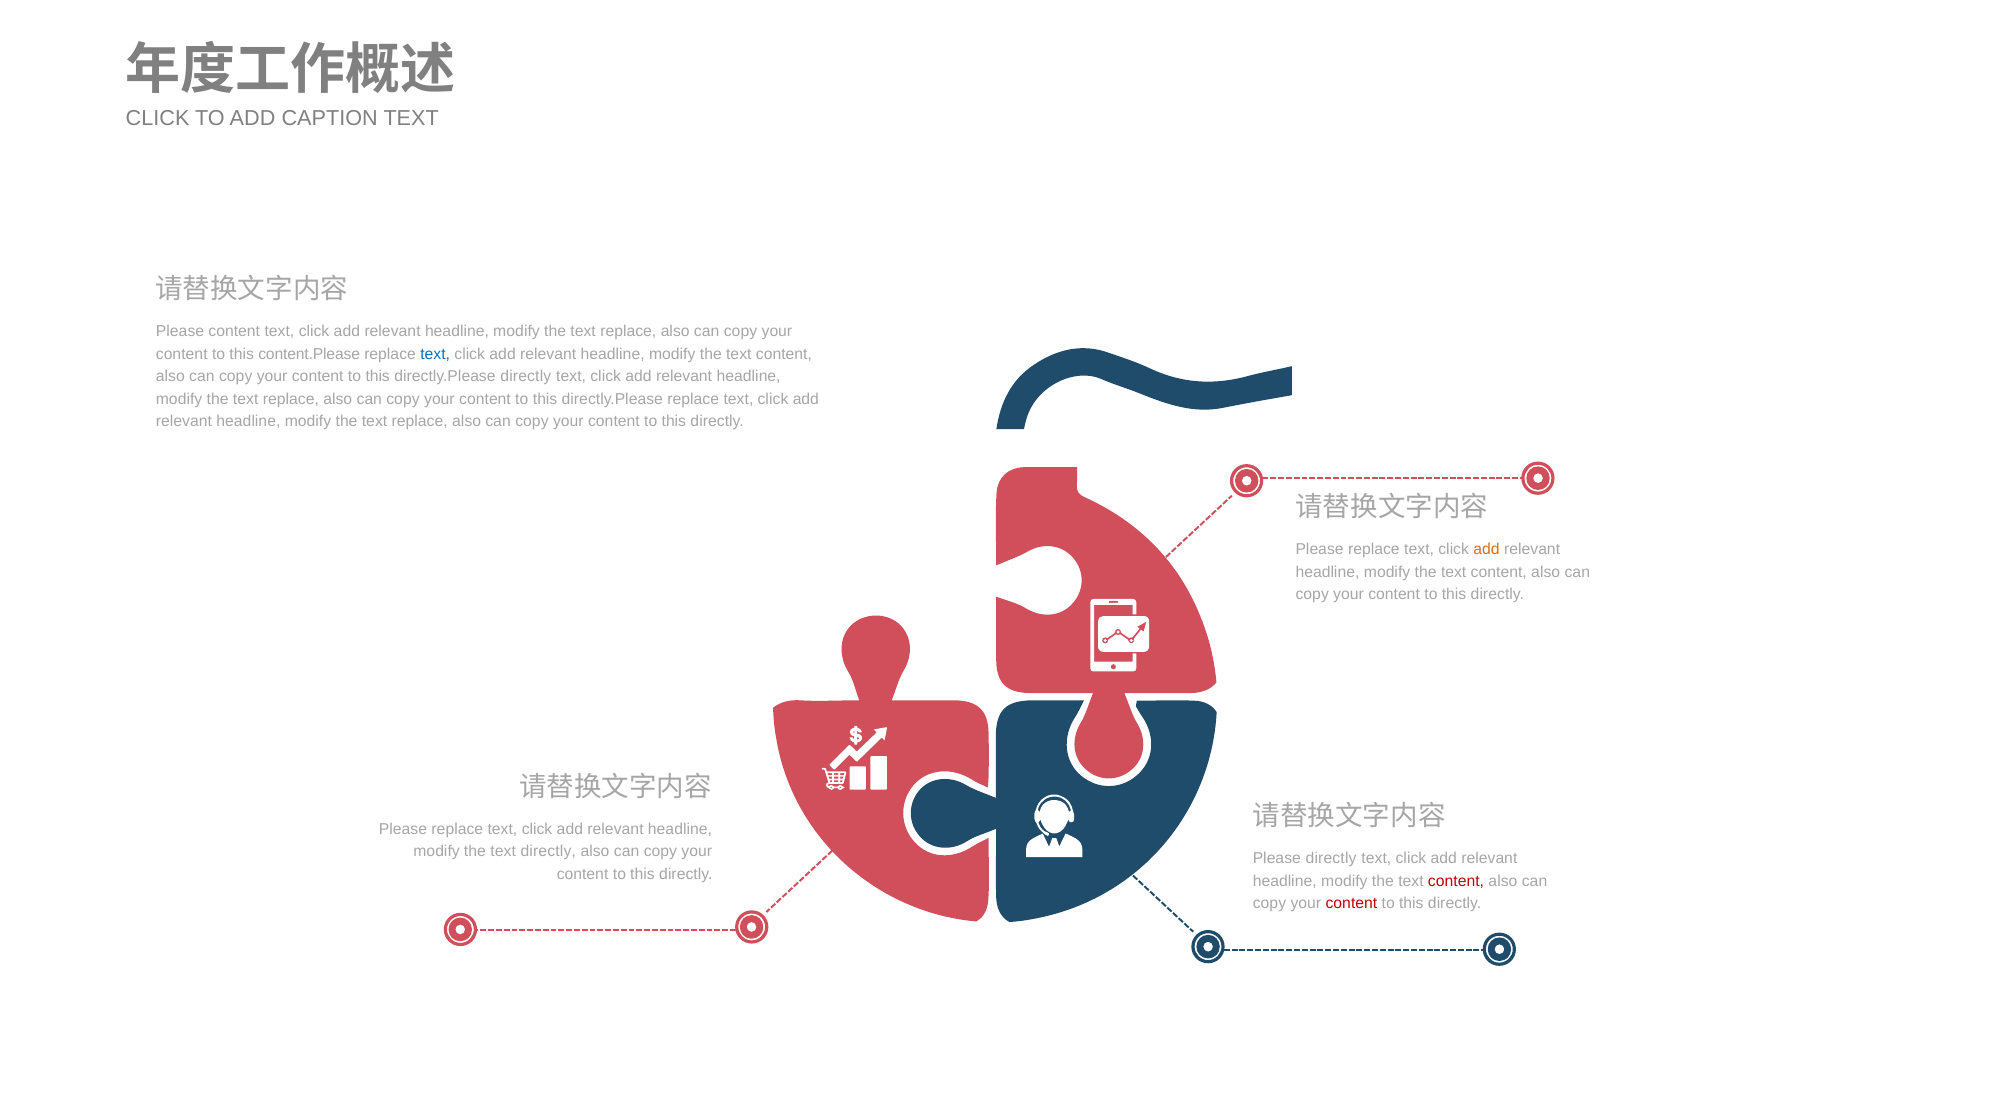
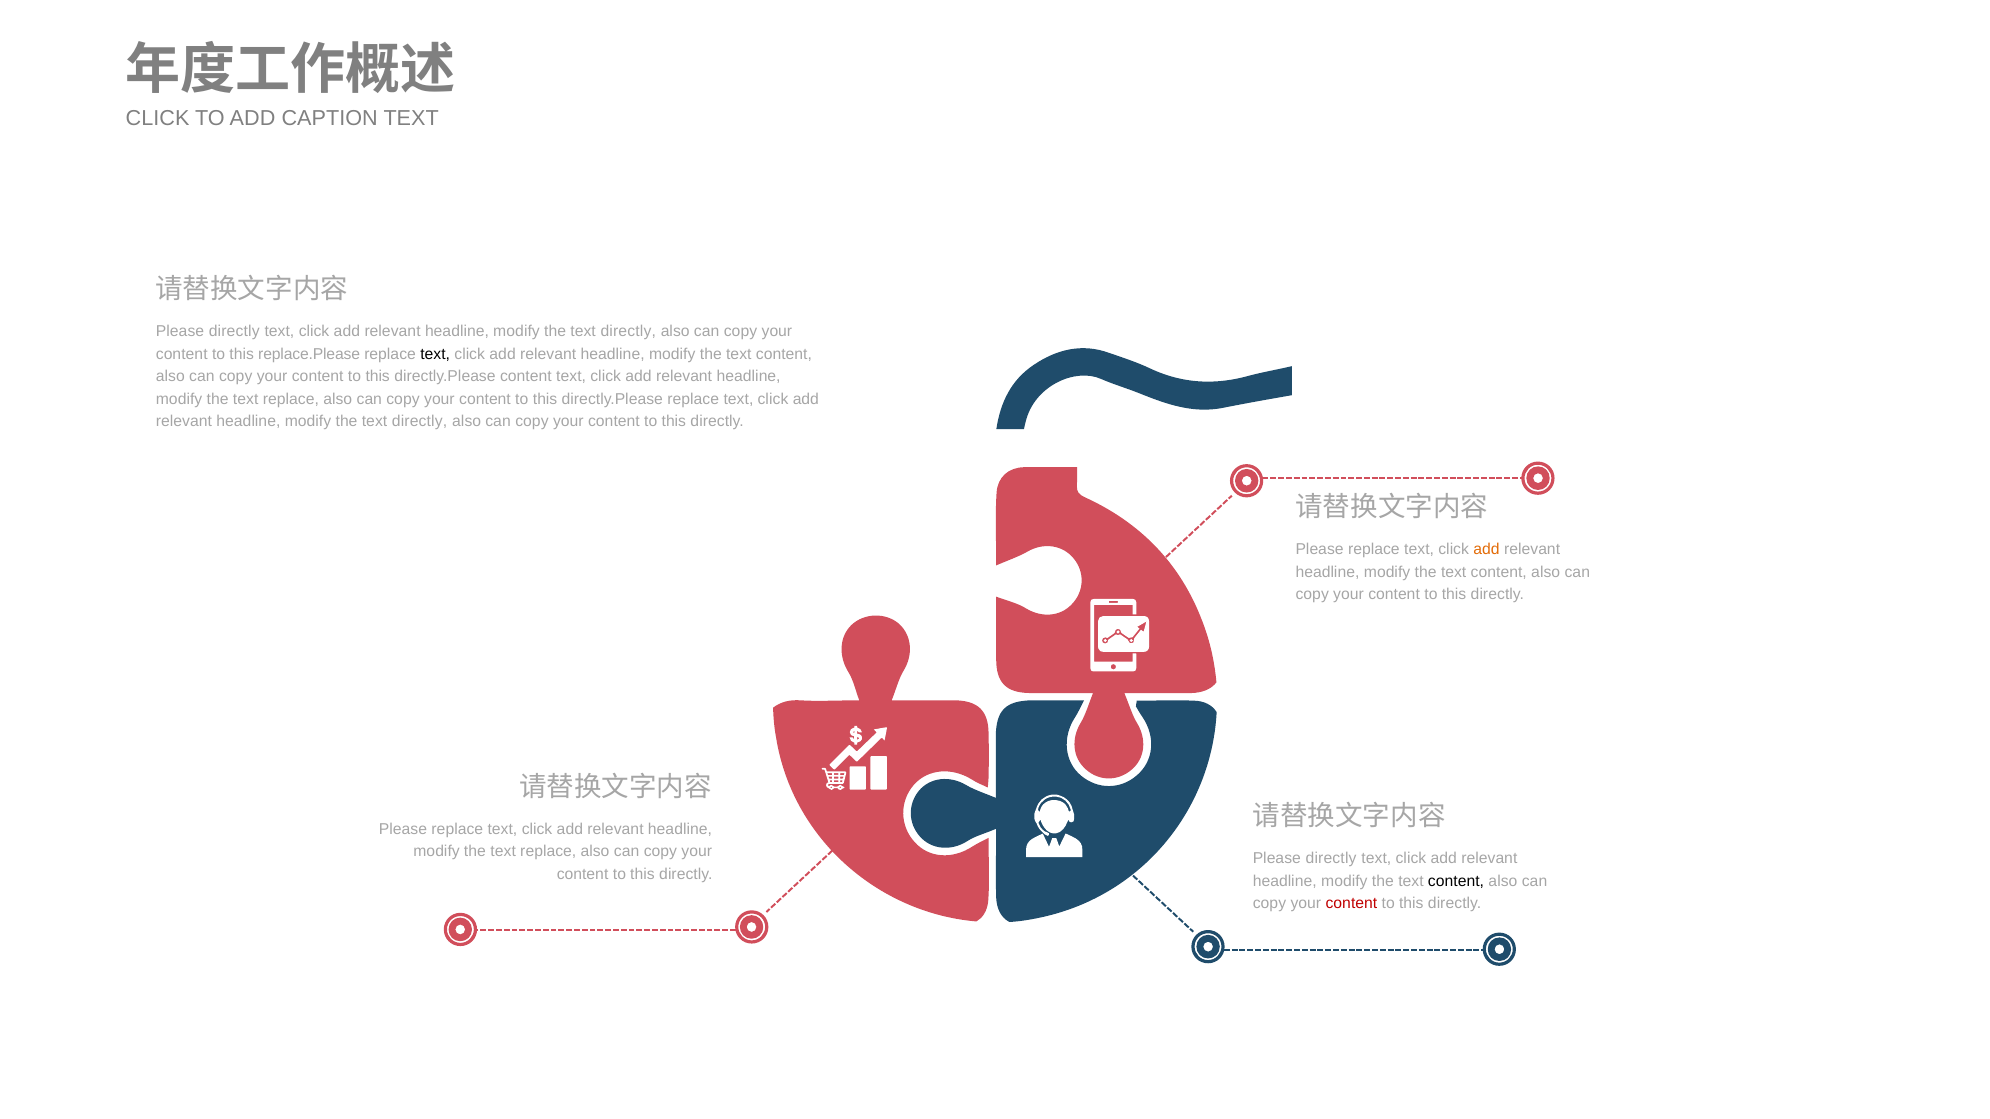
content at (234, 332): content -> directly
replace at (628, 332): replace -> directly
content.Please: content.Please -> replace.Please
text at (435, 354) colour: blue -> black
directly.Please directly: directly -> content
replace at (420, 422): replace -> directly
directly at (548, 852): directly -> replace
content at (1456, 881) colour: red -> black
